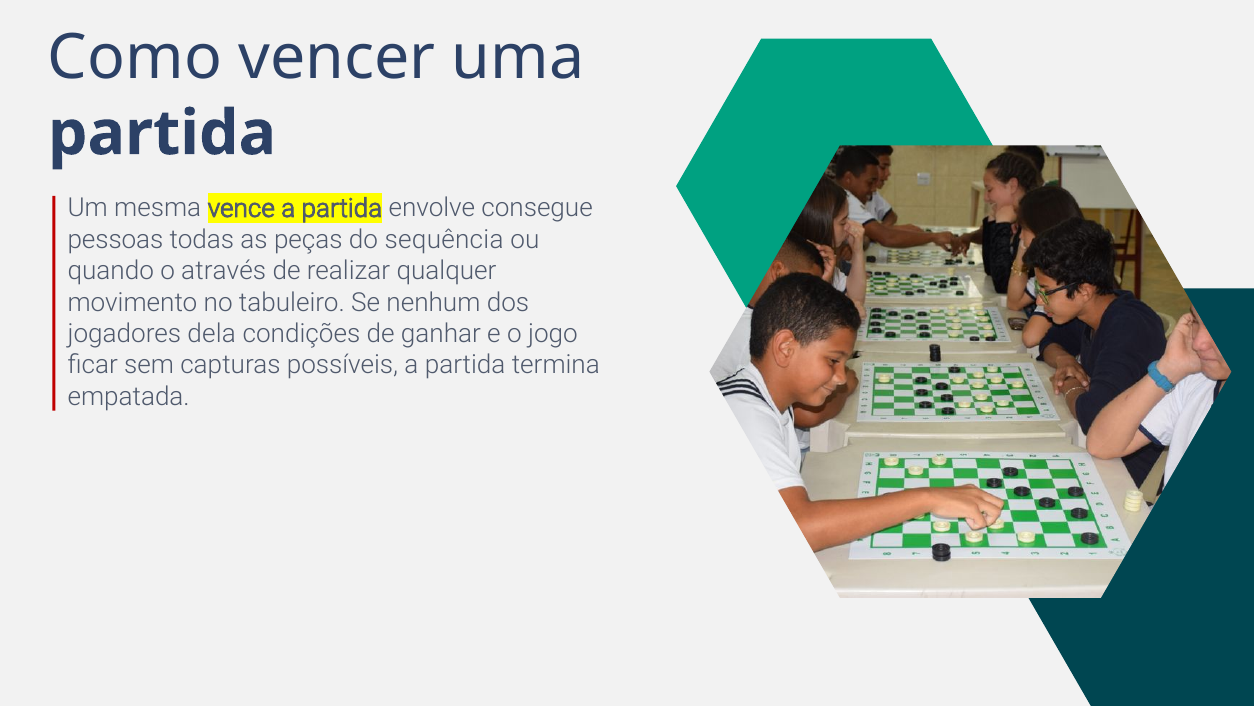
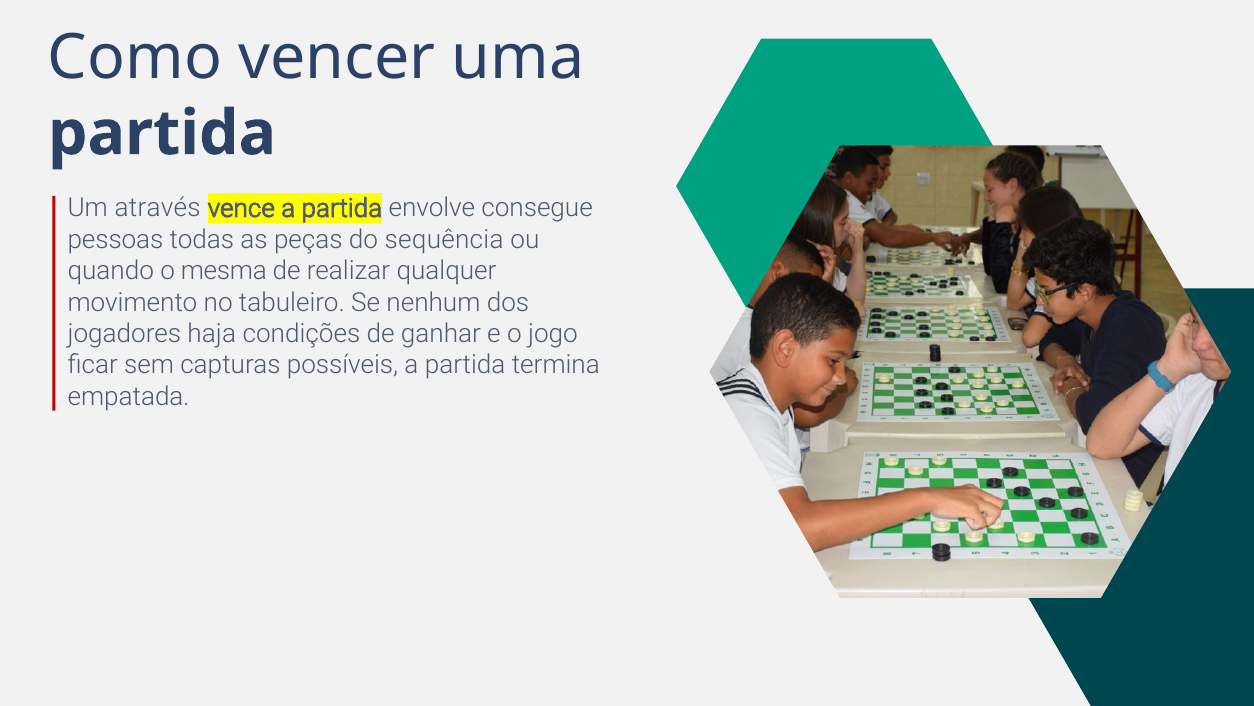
mesma: mesma -> através
através: através -> mesma
dela: dela -> haja
